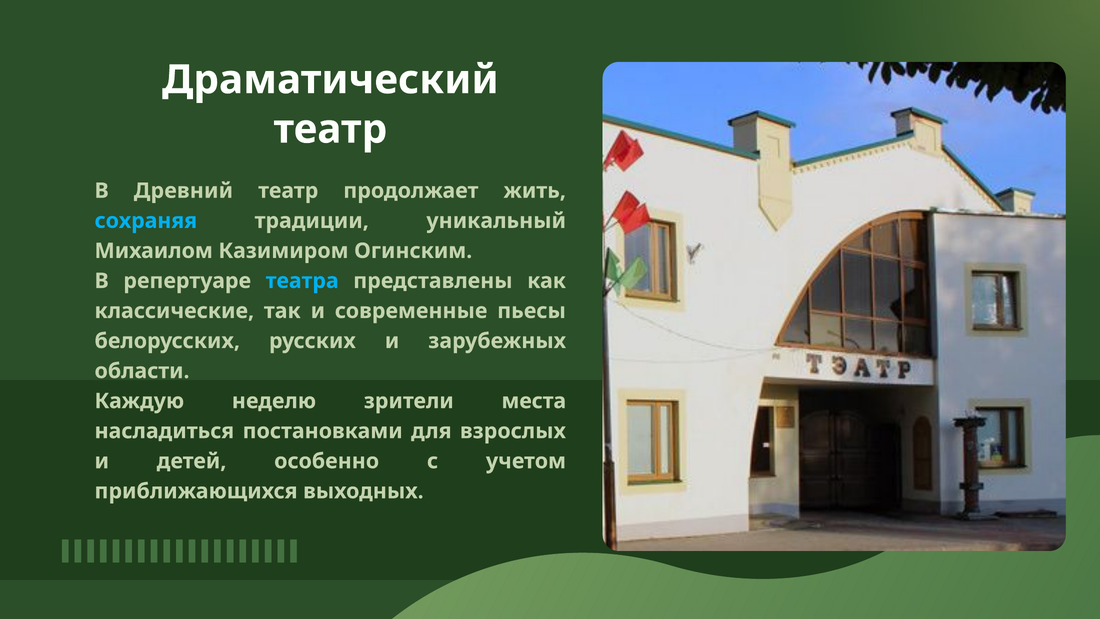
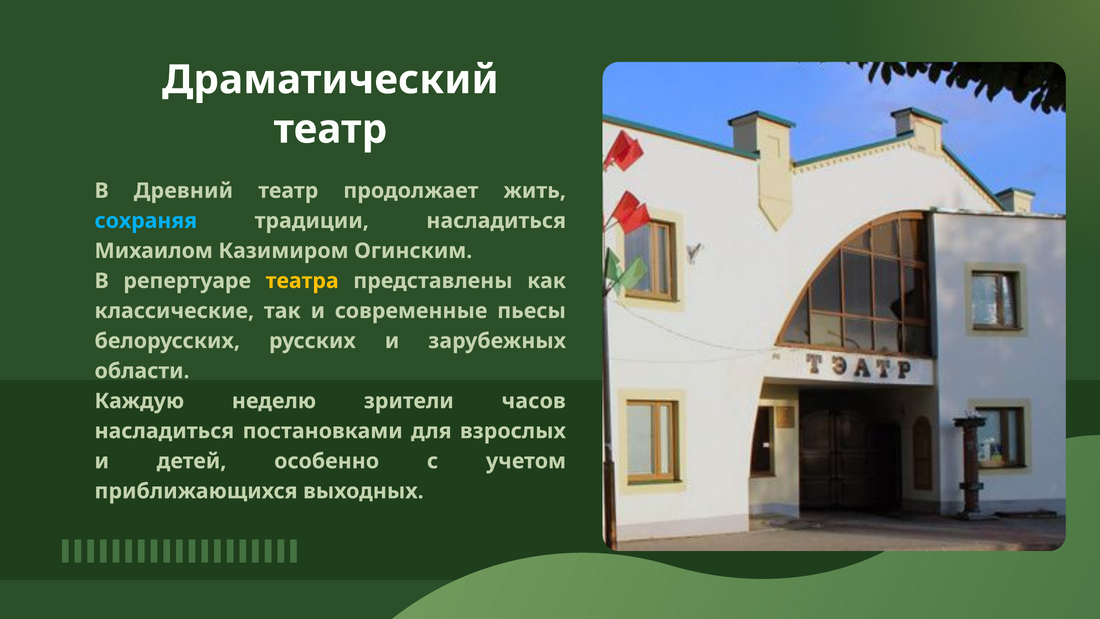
традиции уникальный: уникальный -> насладиться
театра colour: light blue -> yellow
места: места -> часов
